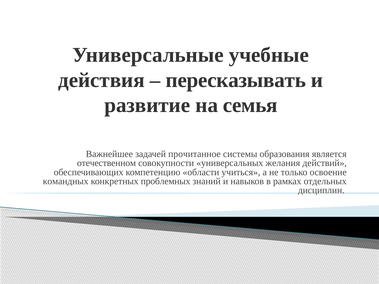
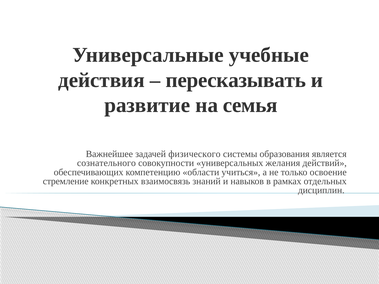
прочитанное: прочитанное -> физического
отечественном: отечественном -> сознательного
командных: командных -> стремление
проблемных: проблемных -> взаимосвязь
